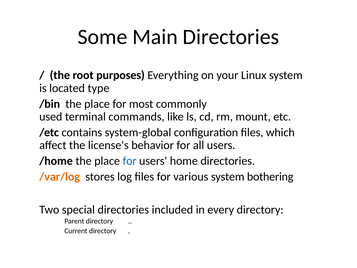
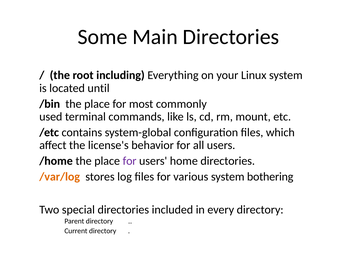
purposes: purposes -> including
type: type -> until
for at (130, 161) colour: blue -> purple
